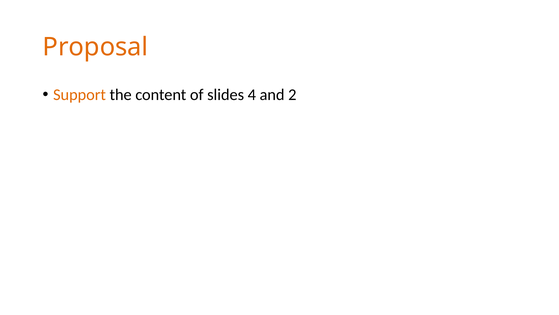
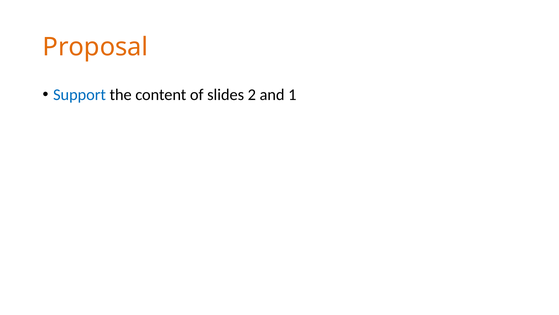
Support colour: orange -> blue
4: 4 -> 2
2: 2 -> 1
